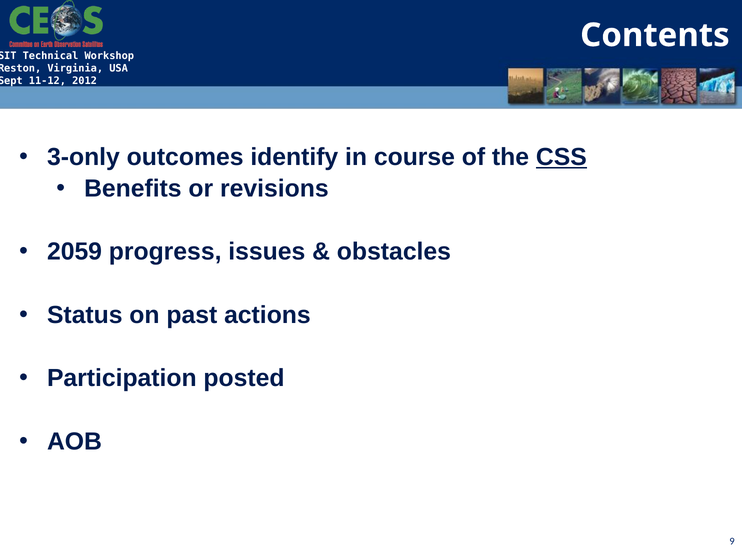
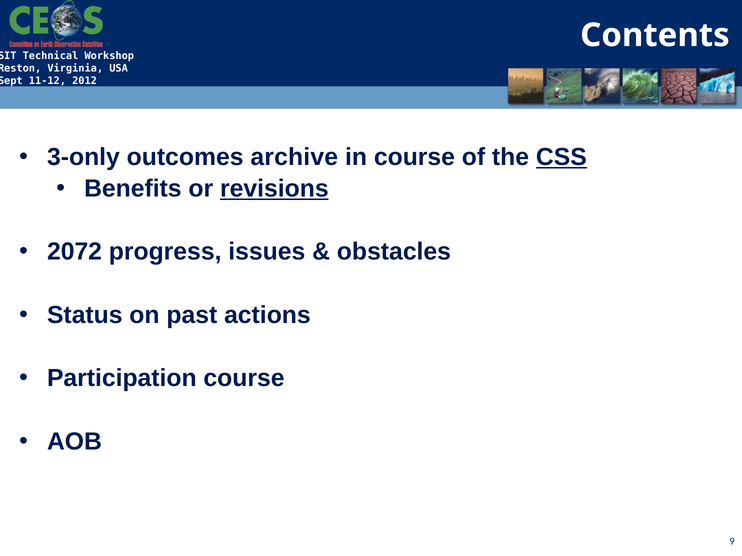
identify: identify -> archive
revisions underline: none -> present
2059: 2059 -> 2072
Participation posted: posted -> course
